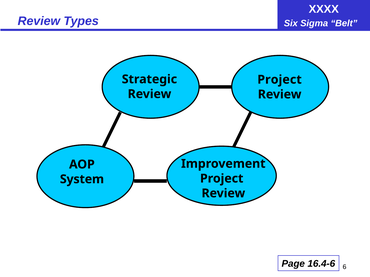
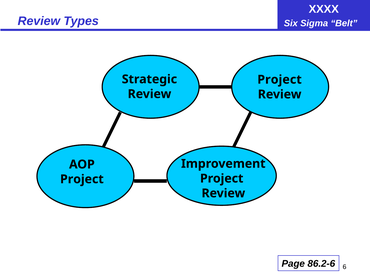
System at (82, 179): System -> Project
16.4-6: 16.4-6 -> 86.2-6
